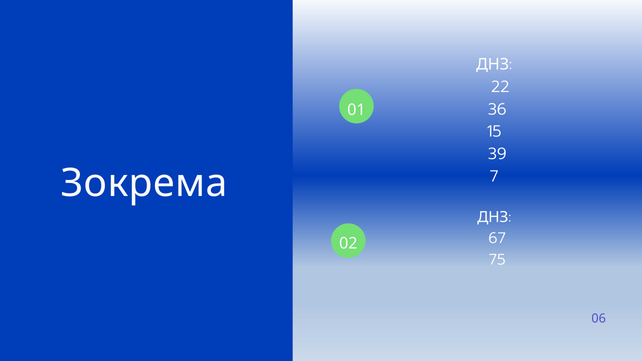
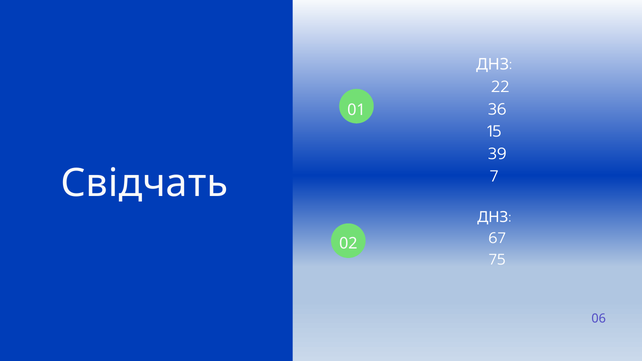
Зокрема: Зокрема -> Свідчать
